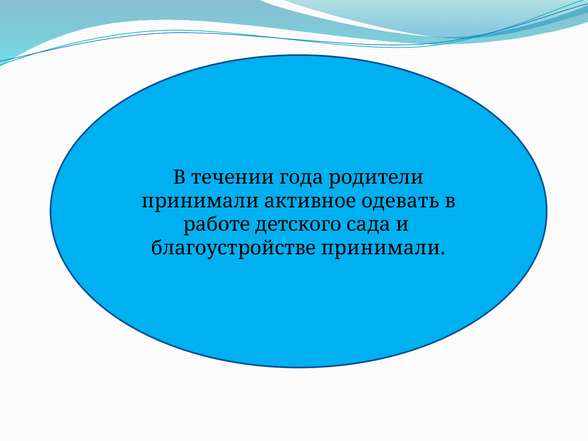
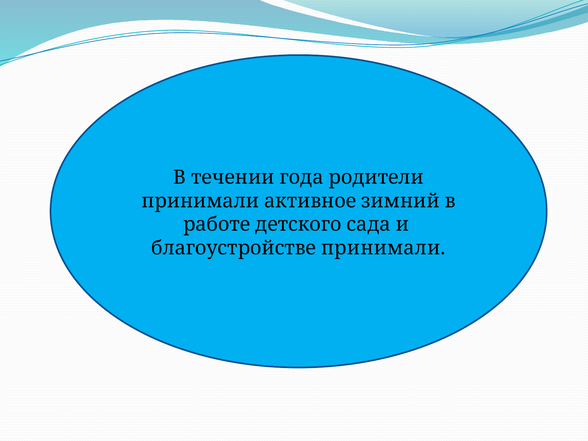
одевать: одевать -> зимний
